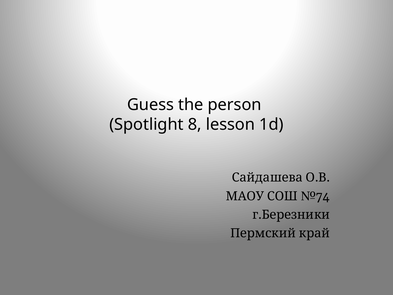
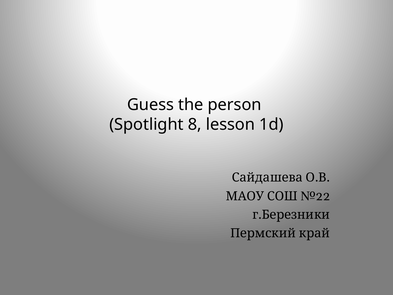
№74: №74 -> №22
